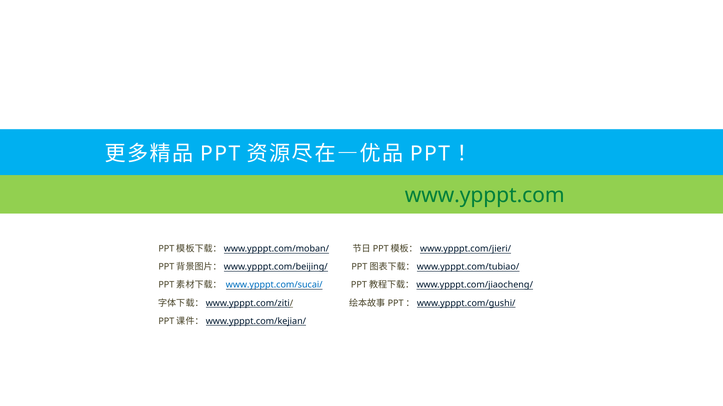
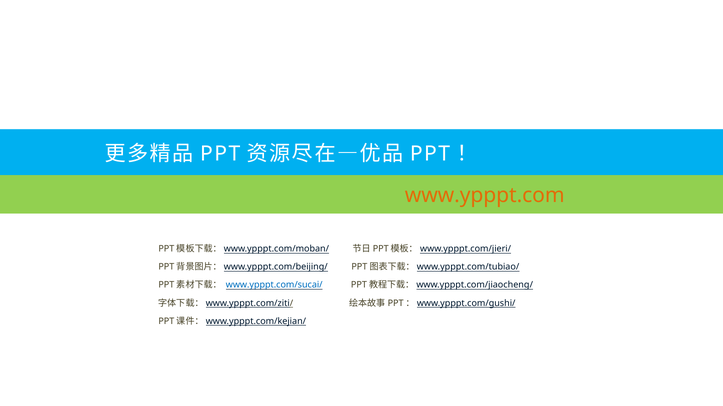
www.ypppt.com colour: green -> orange
